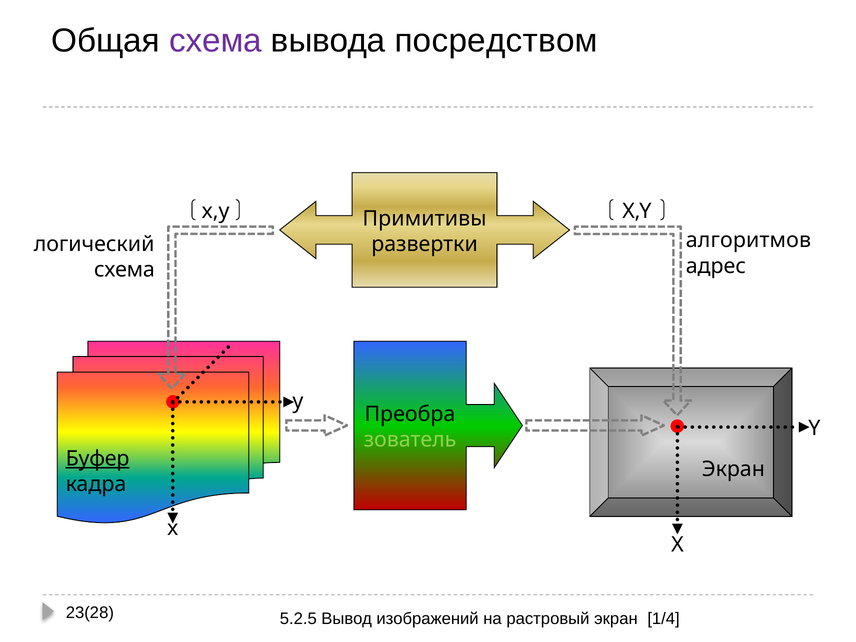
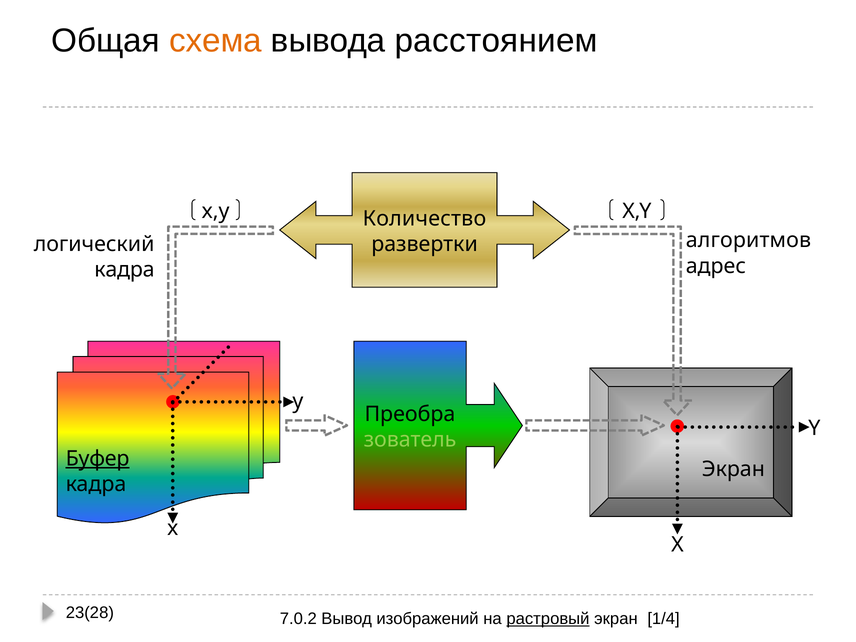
схема at (215, 41) colour: purple -> orange
посредством: посредством -> расстоянием
Примитивы: Примитивы -> Количество
схема at (124, 270): схема -> кадра
5.2.5: 5.2.5 -> 7.0.2
растровый underline: none -> present
